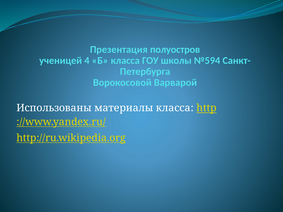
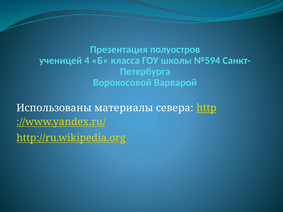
материалы класса: класса -> севера
